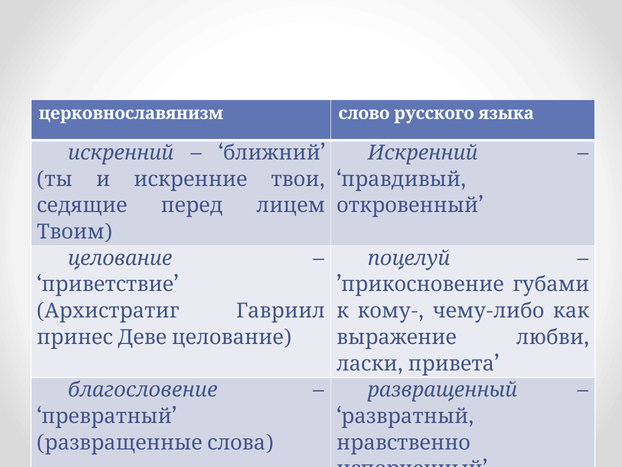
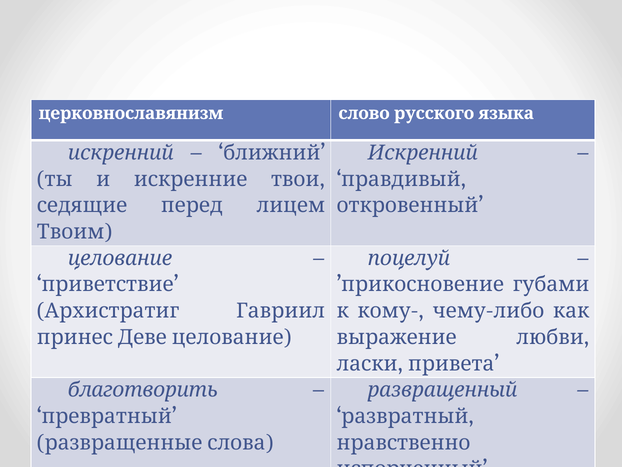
благословение: благословение -> благотворить
